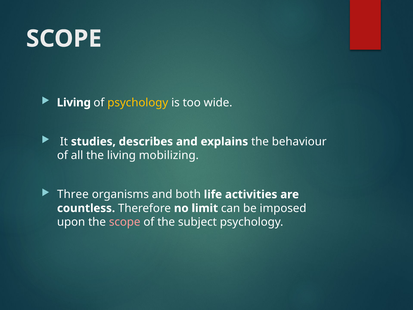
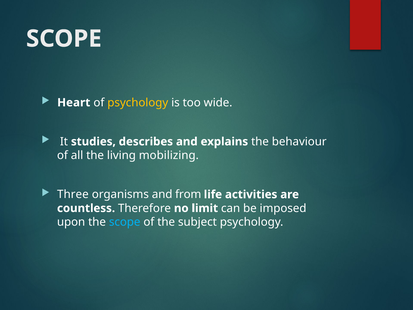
Living at (74, 102): Living -> Heart
both: both -> from
scope at (125, 222) colour: pink -> light blue
